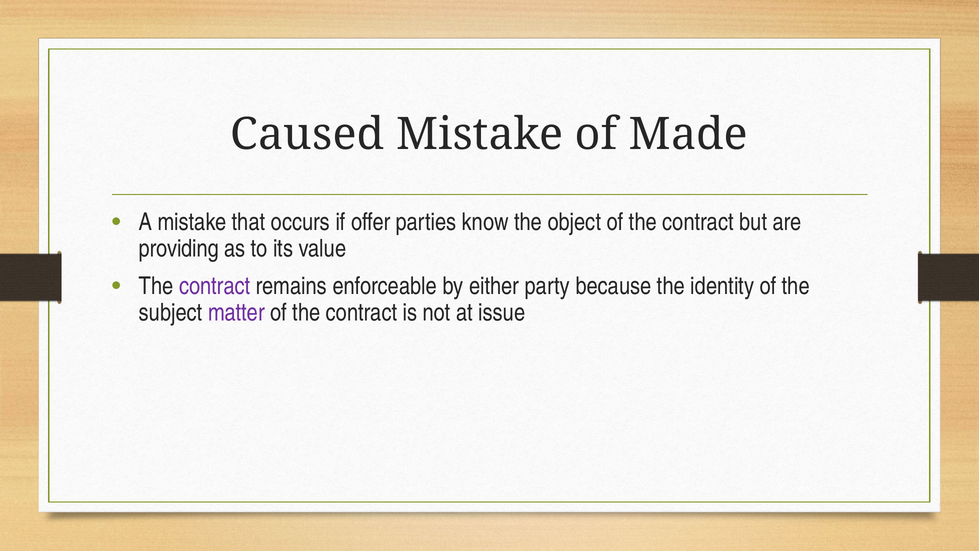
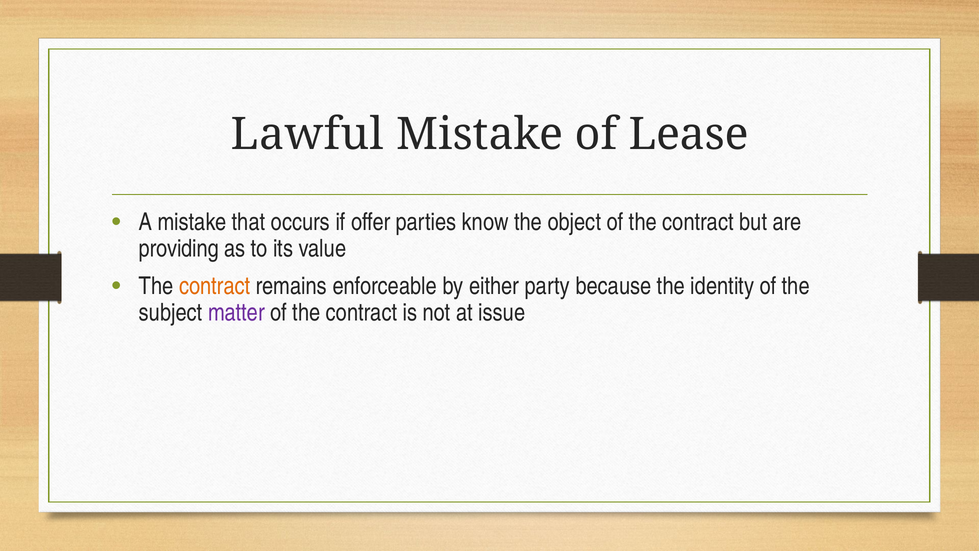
Caused: Caused -> Lawful
Made: Made -> Lease
contract at (215, 286) colour: purple -> orange
